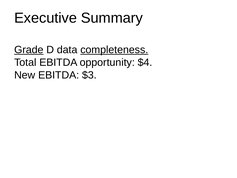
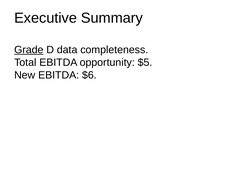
completeness underline: present -> none
$4: $4 -> $5
$3: $3 -> $6
